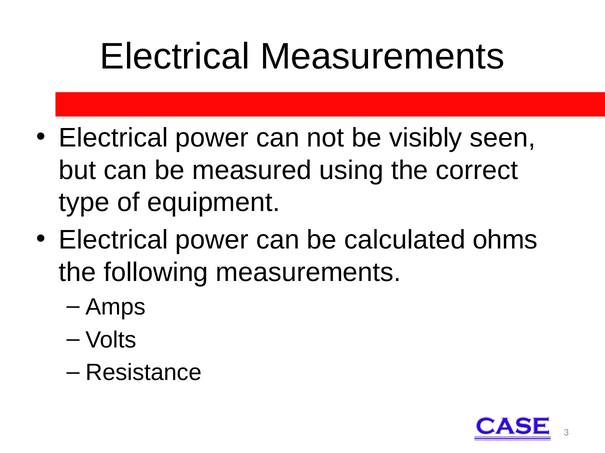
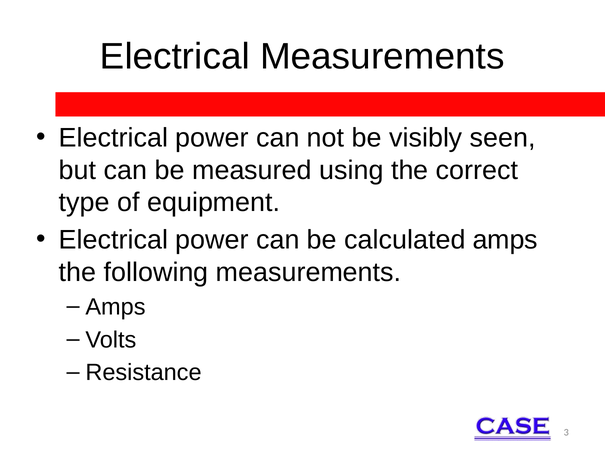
calculated ohms: ohms -> amps
